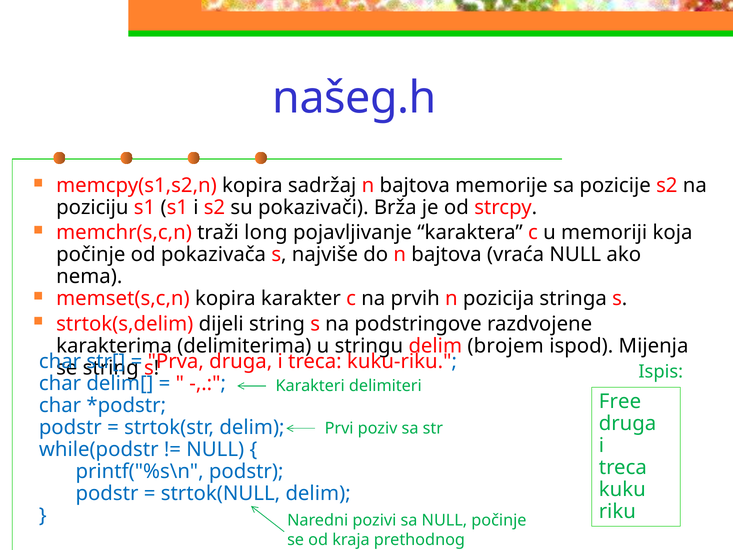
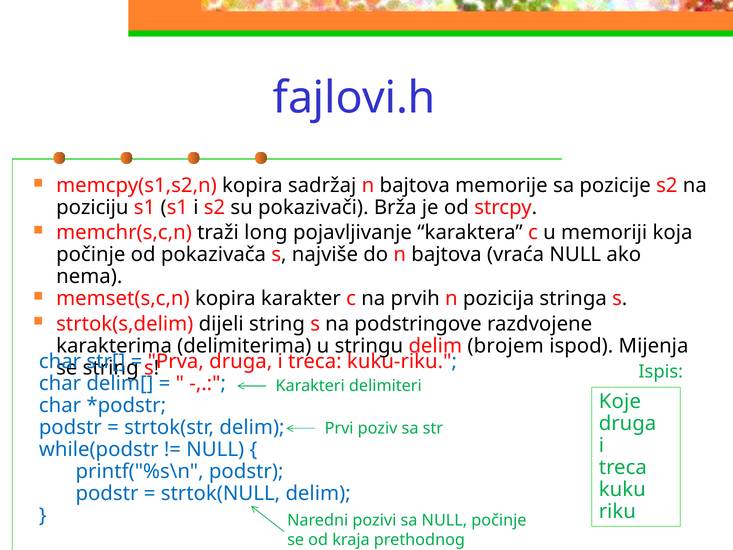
našeg.h: našeg.h -> fajlovi.h
Free: Free -> Koje
